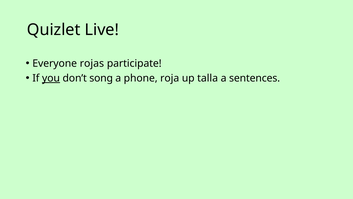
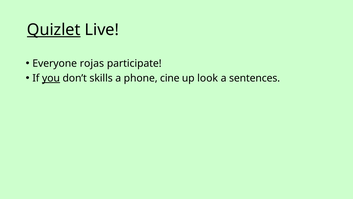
Quizlet underline: none -> present
song: song -> skills
roja: roja -> cine
talla: talla -> look
